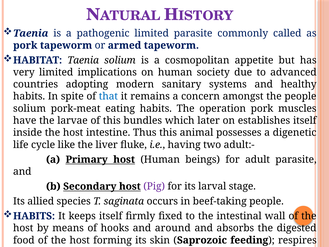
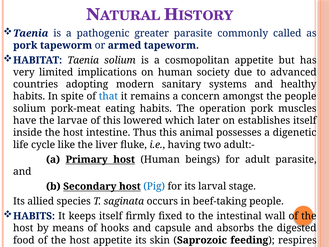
pathogenic limited: limited -> greater
bundles: bundles -> lowered
Pig colour: purple -> blue
around: around -> capsule
host forming: forming -> appetite
